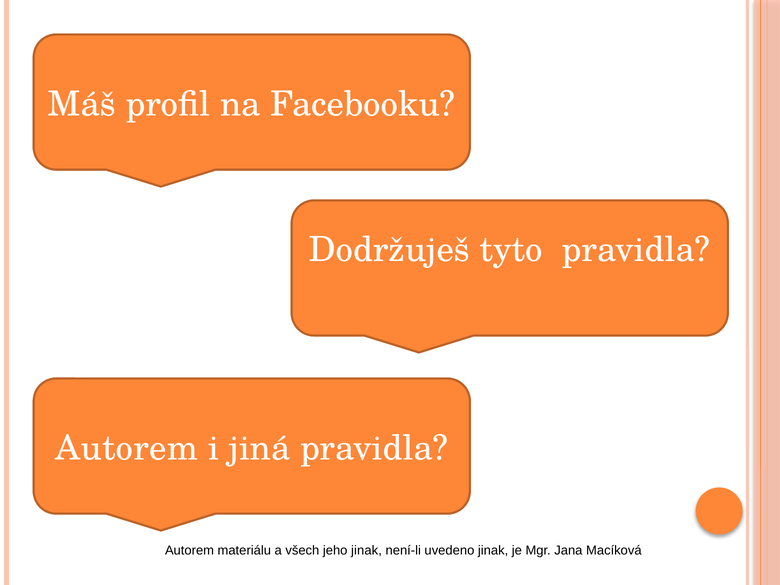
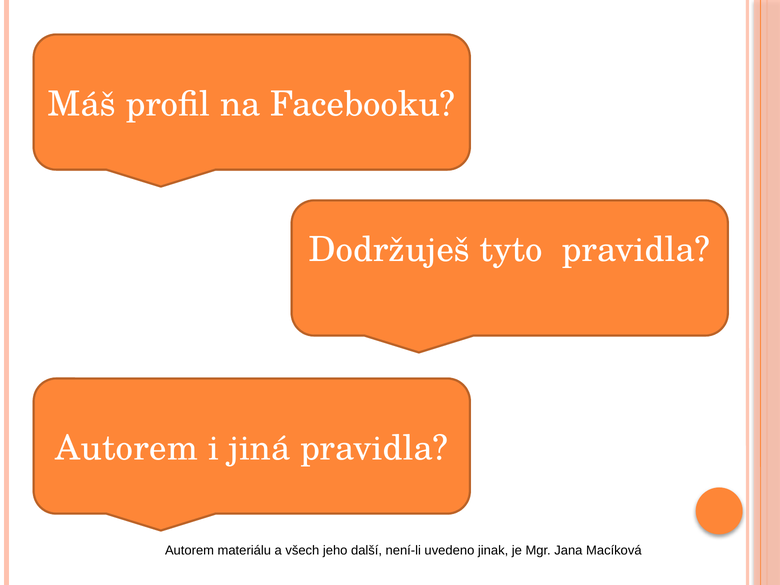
jeho jinak: jinak -> další
